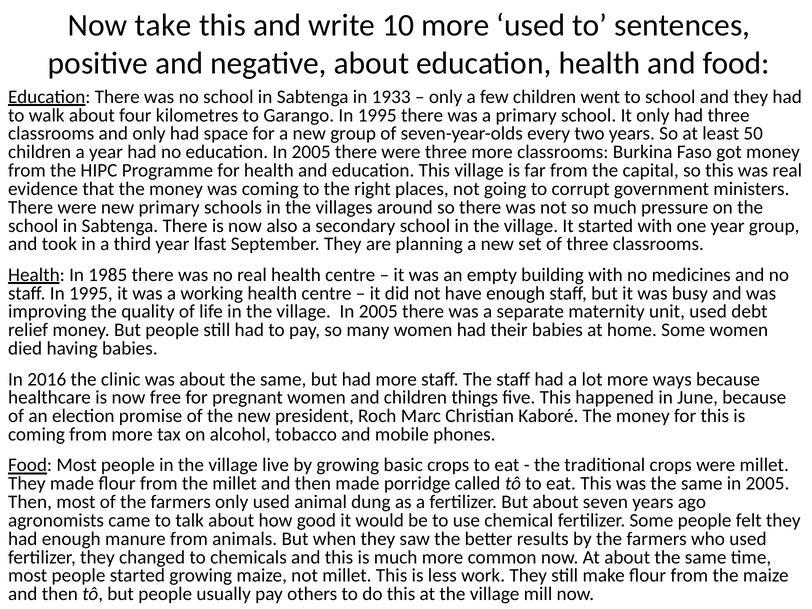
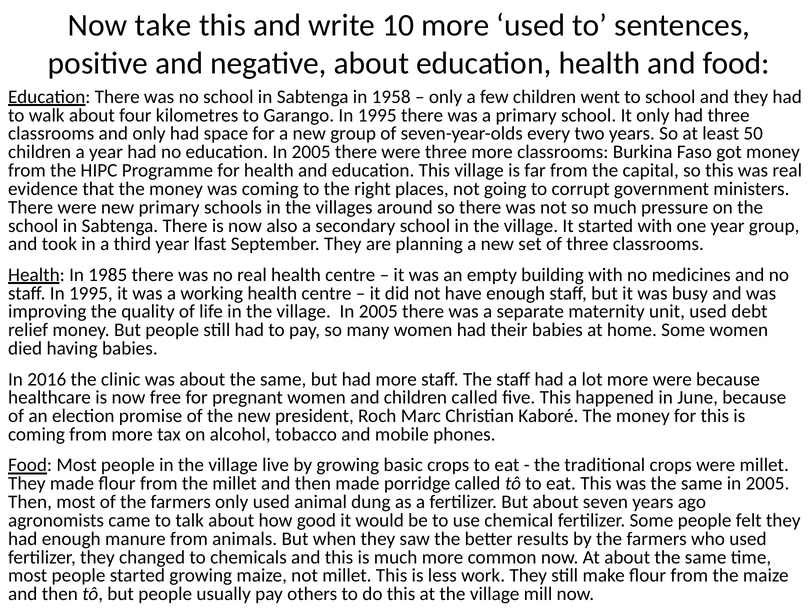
1933: 1933 -> 1958
more ways: ways -> were
children things: things -> called
